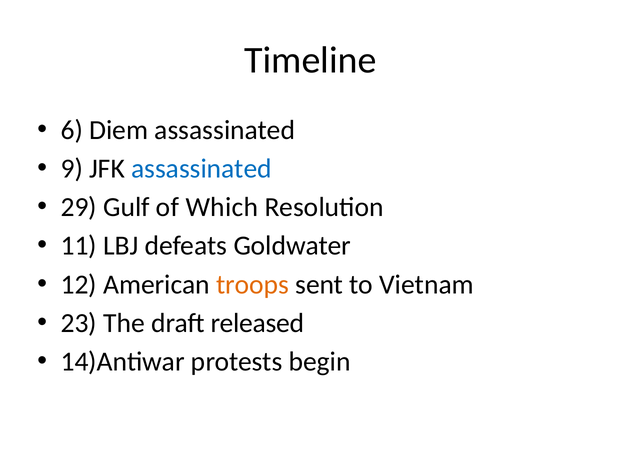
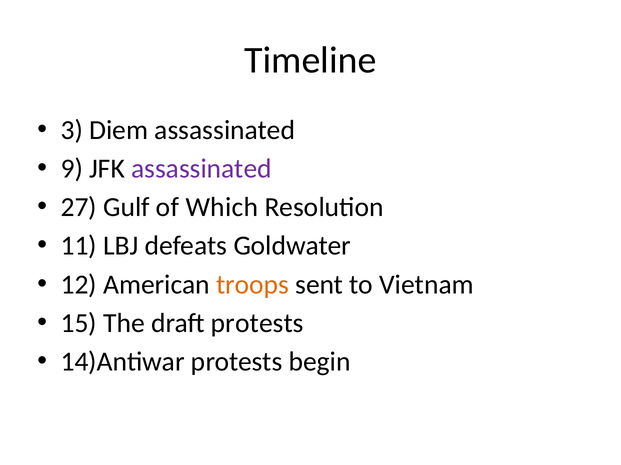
6: 6 -> 3
assassinated at (202, 169) colour: blue -> purple
29: 29 -> 27
23: 23 -> 15
draft released: released -> protests
